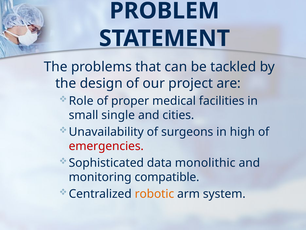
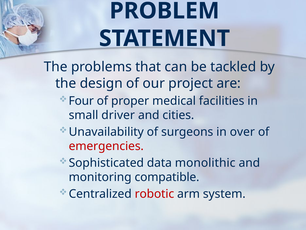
Role: Role -> Four
single: single -> driver
high: high -> over
robotic colour: orange -> red
